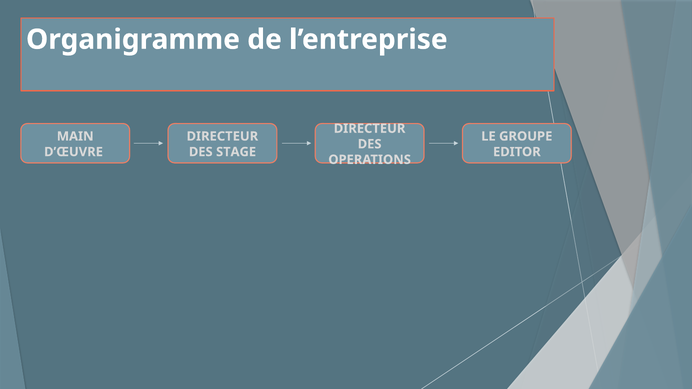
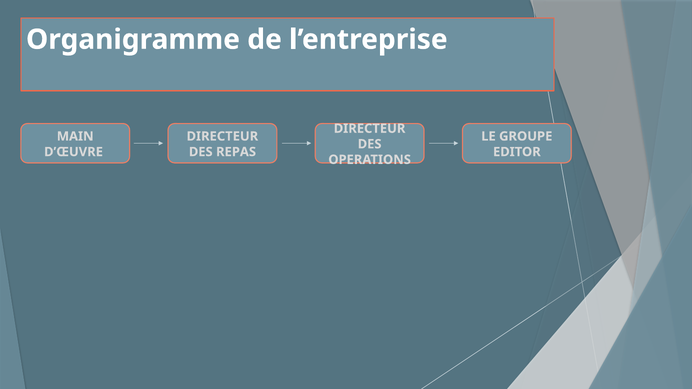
STAGE: STAGE -> REPAS
